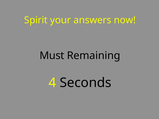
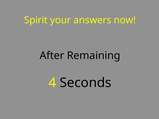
Must: Must -> After
